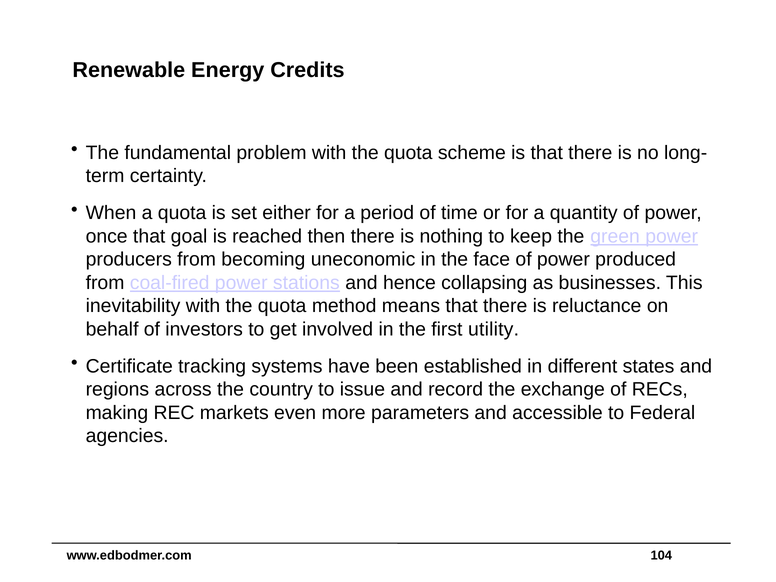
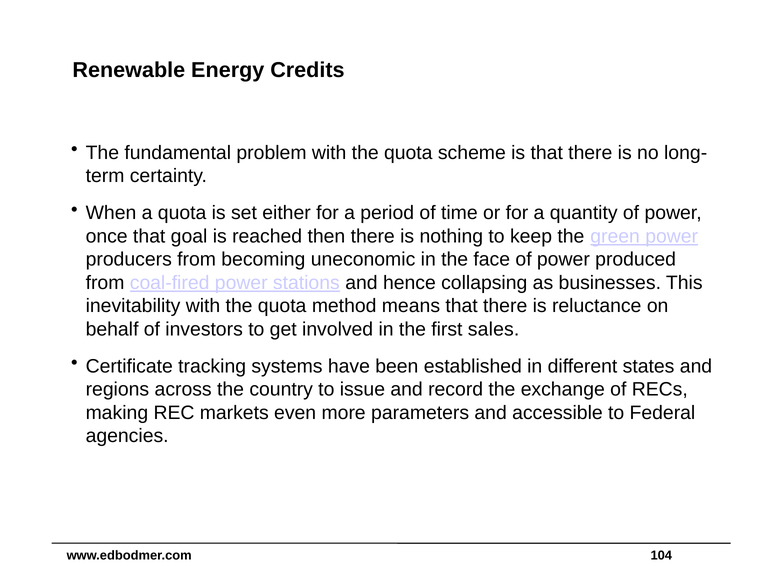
utility: utility -> sales
